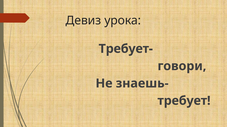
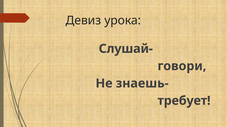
Требует-: Требует- -> Слушай-
